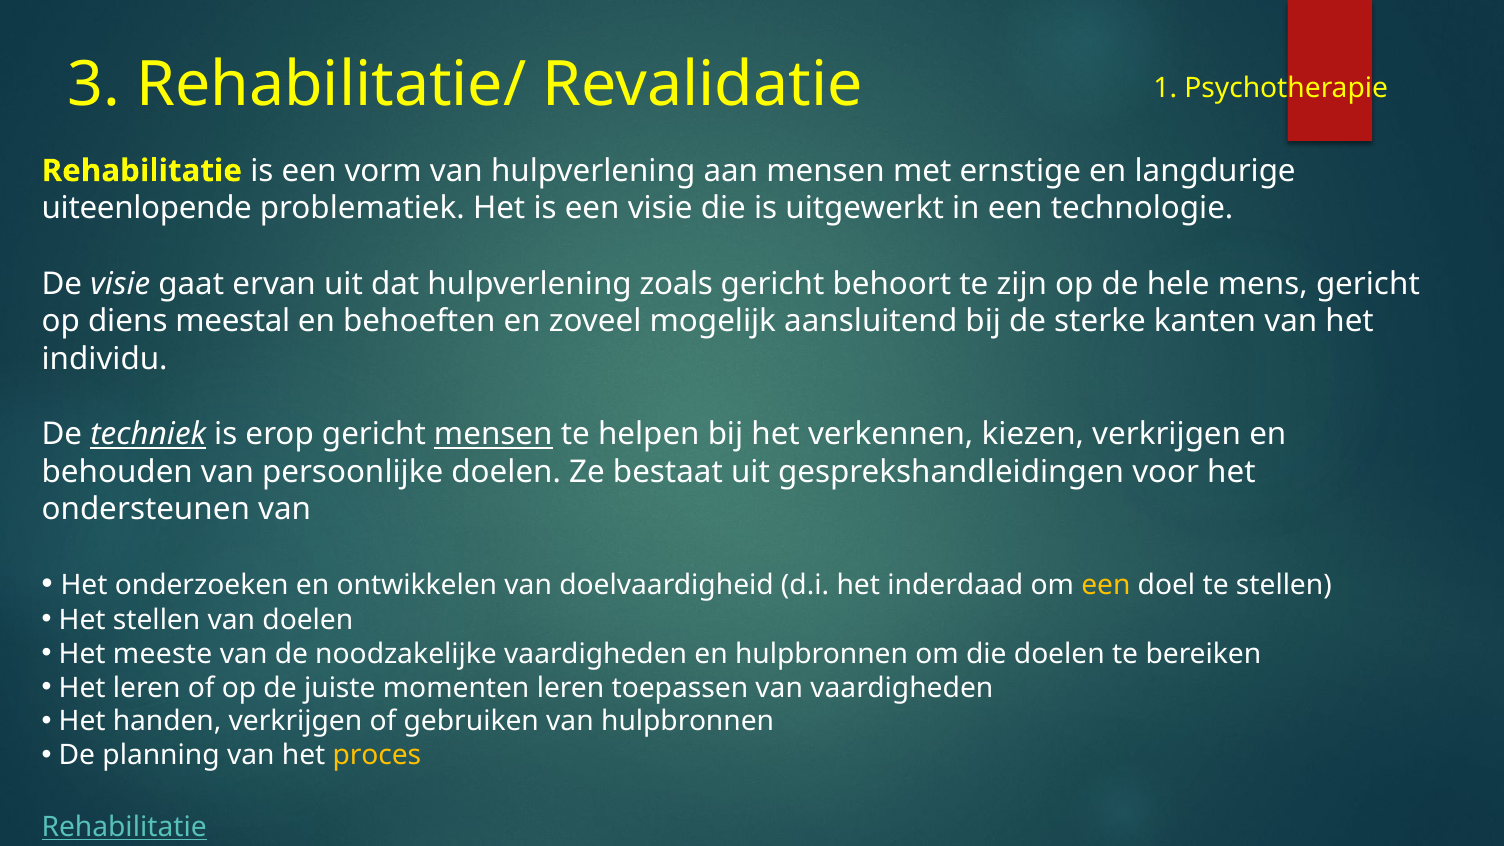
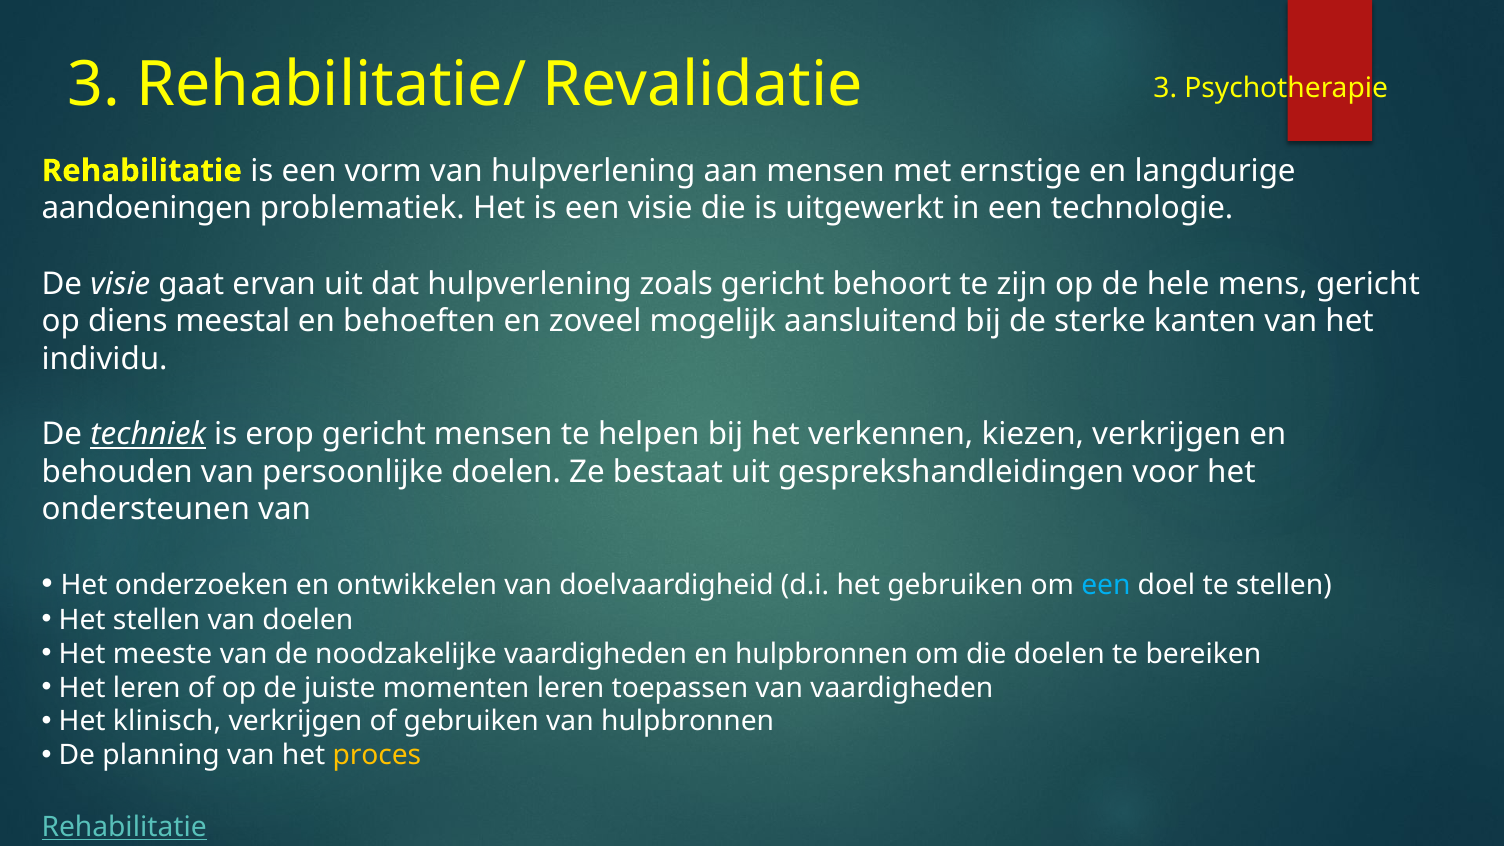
Revalidatie 1: 1 -> 3
uiteenlopende: uiteenlopende -> aandoeningen
mensen at (493, 434) underline: present -> none
het inderdaad: inderdaad -> gebruiken
een at (1106, 586) colour: yellow -> light blue
handen: handen -> klinisch
